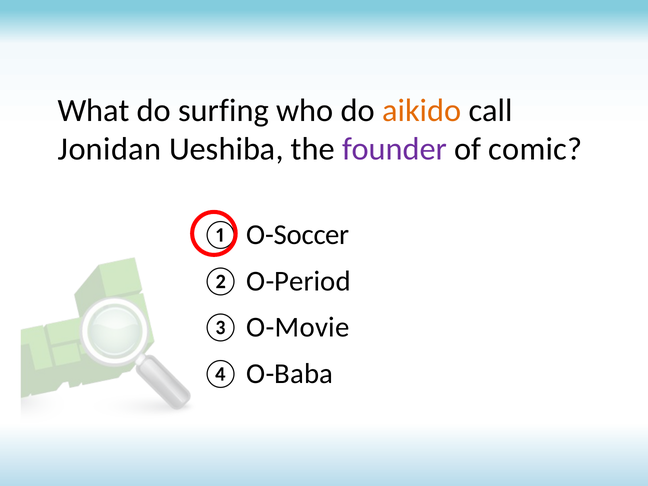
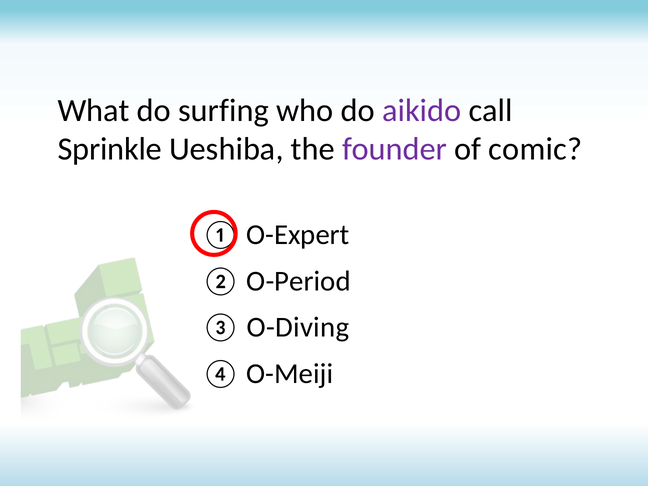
aikido colour: orange -> purple
Jonidan: Jonidan -> Sprinkle
O-Soccer: O-Soccer -> O-Expert
O-Movie: O-Movie -> O-Diving
O-Baba: O-Baba -> O-Meiji
